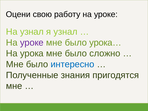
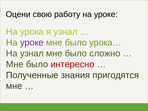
На узнал: узнал -> урока
На урока: урока -> узнал
интересно colour: blue -> red
